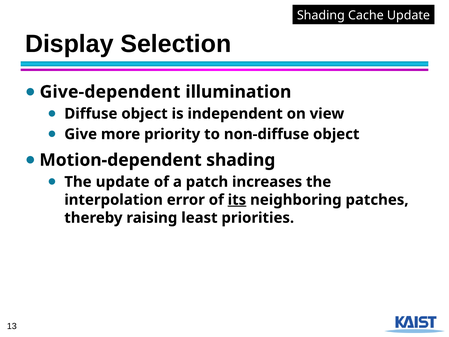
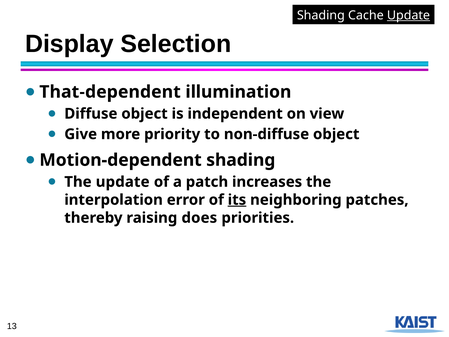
Update at (408, 15) underline: none -> present
Give-dependent: Give-dependent -> That-dependent
least: least -> does
